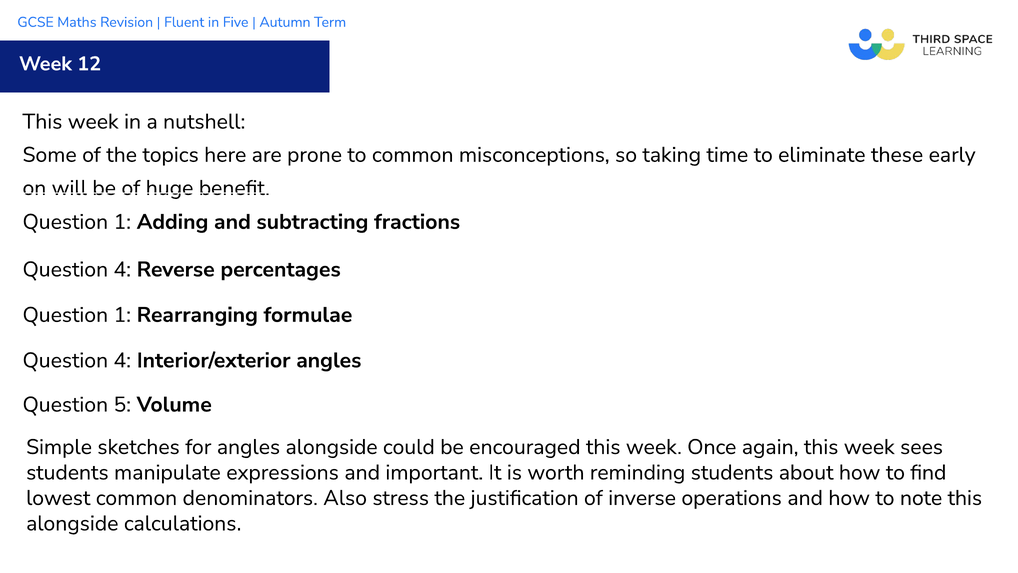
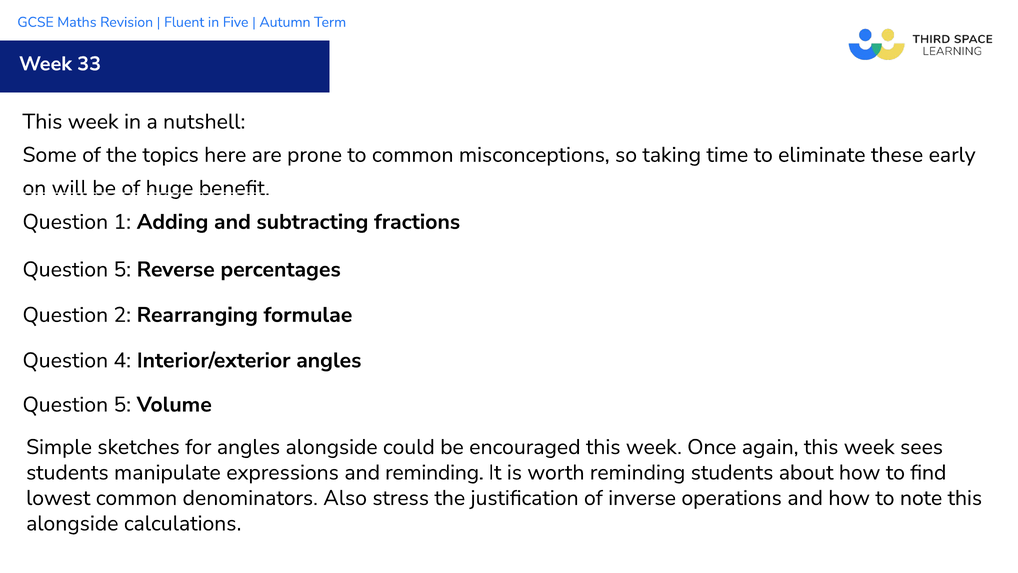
12: 12 -> 33
4 at (122, 269): 4 -> 5
1 at (122, 315): 1 -> 2
and important: important -> reminding
